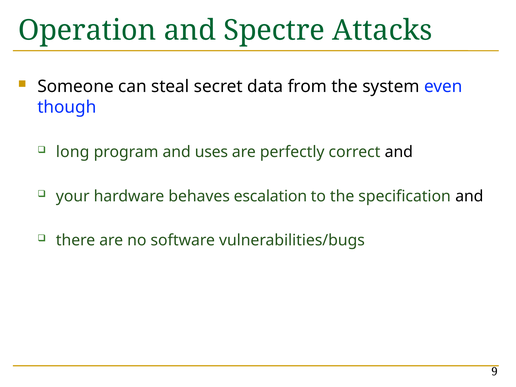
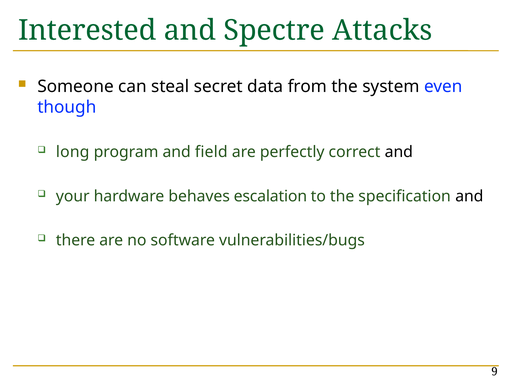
Operation: Operation -> Interested
uses: uses -> field
